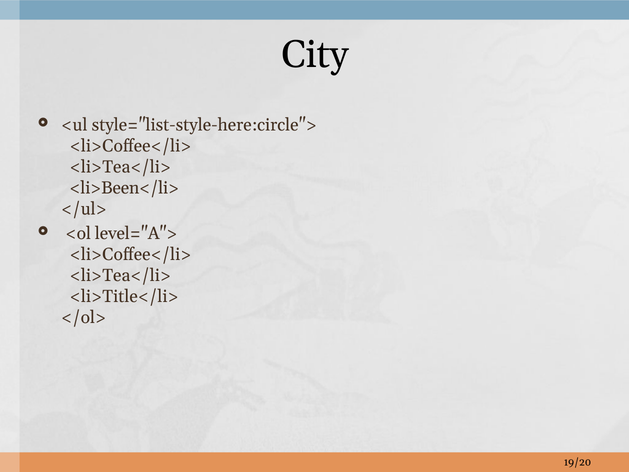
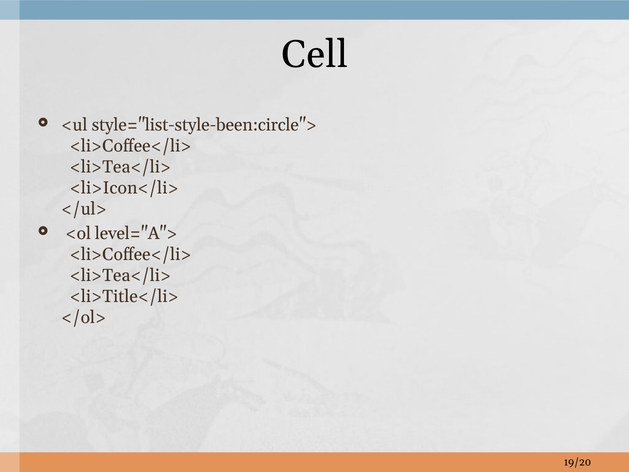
City: City -> Cell
style="list-style-here:circle">: style="list-style-here:circle"> -> style="list-style-been:circle">
<li>Been</li>: <li>Been</li> -> <li>Icon</li>
